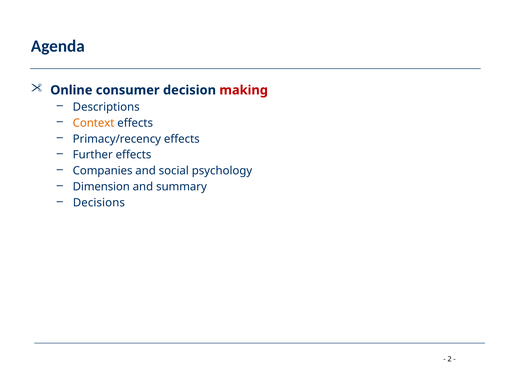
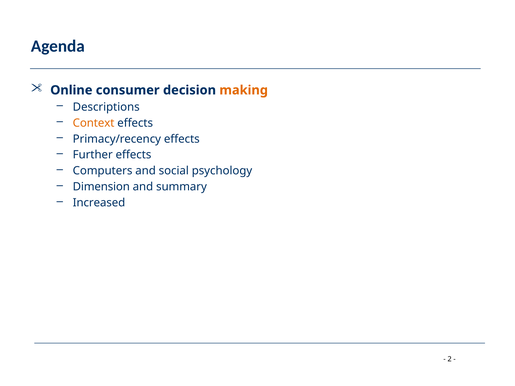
making colour: red -> orange
Companies: Companies -> Computers
Decisions: Decisions -> Increased
